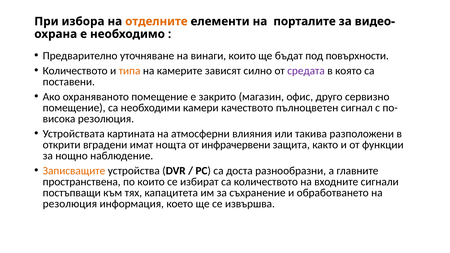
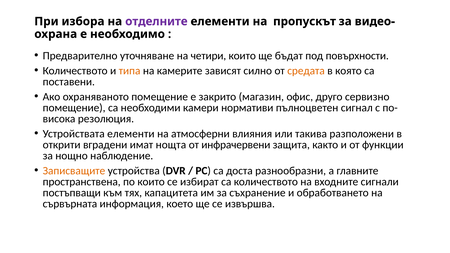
отделните colour: orange -> purple
порталите: порталите -> пропускът
винаги: винаги -> четири
средата colour: purple -> orange
качеството: качеството -> нормативи
Устройствата картината: картината -> елементи
резолюция at (70, 204): резолюция -> сървърната
